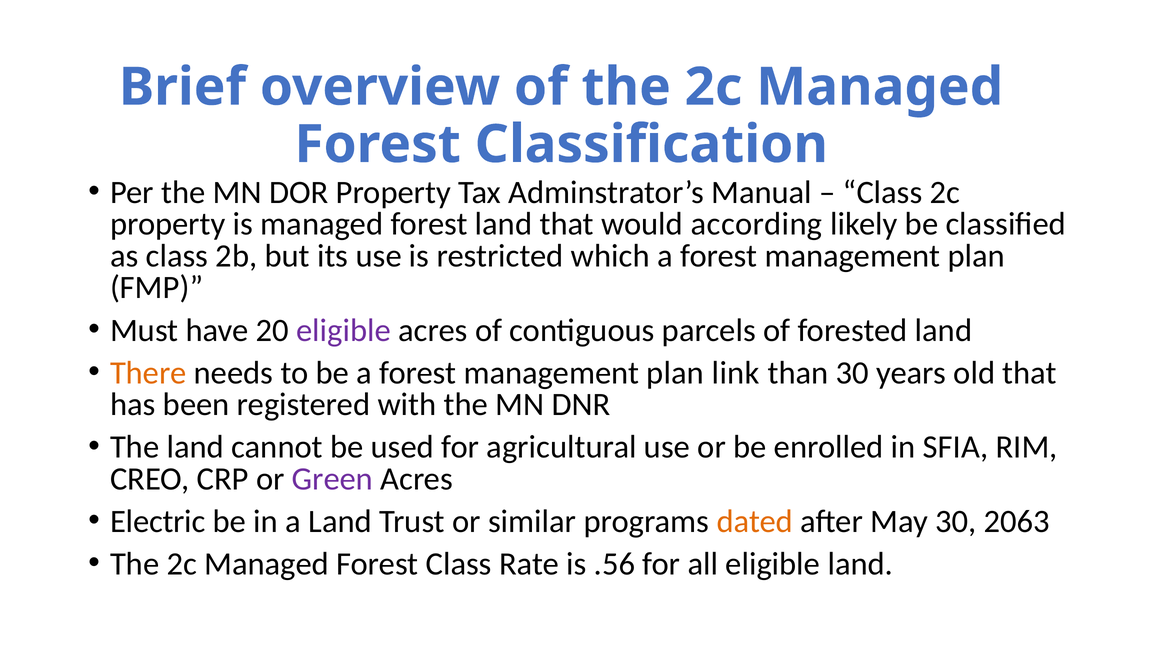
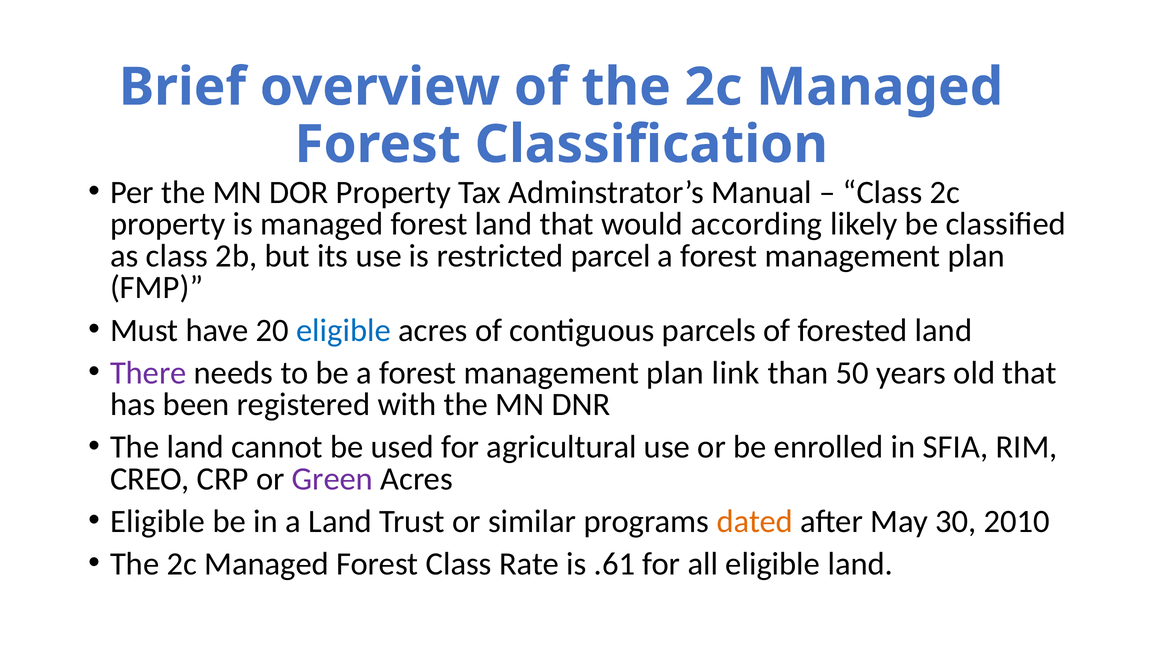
which: which -> parcel
eligible at (344, 330) colour: purple -> blue
There colour: orange -> purple
than 30: 30 -> 50
Electric at (158, 521): Electric -> Eligible
2063: 2063 -> 2010
.56: .56 -> .61
